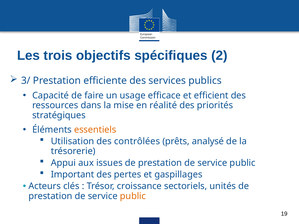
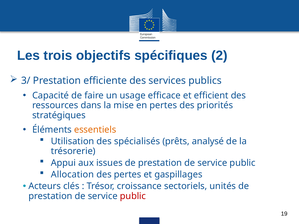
en réalité: réalité -> pertes
contrôlées: contrôlées -> spécialisés
Important: Important -> Allocation
public at (133, 196) colour: orange -> red
